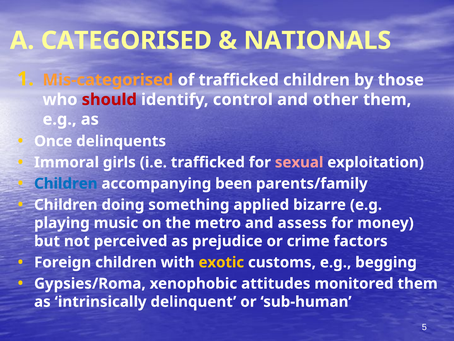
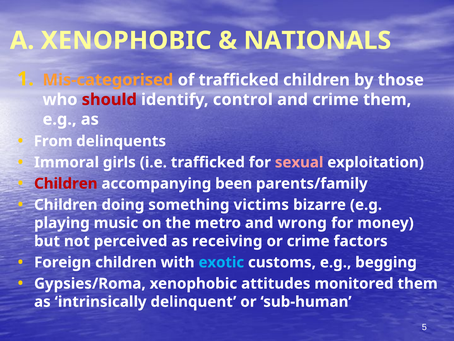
A CATEGORISED: CATEGORISED -> XENOPHOBIC
and other: other -> crime
Once: Once -> From
Children at (66, 183) colour: blue -> red
applied: applied -> victims
assess: assess -> wrong
prejudice: prejudice -> receiving
exotic colour: yellow -> light blue
